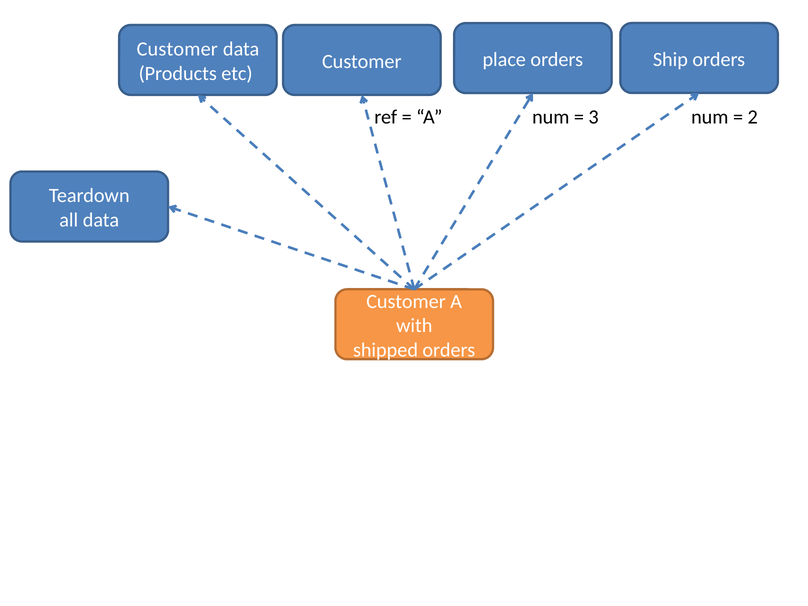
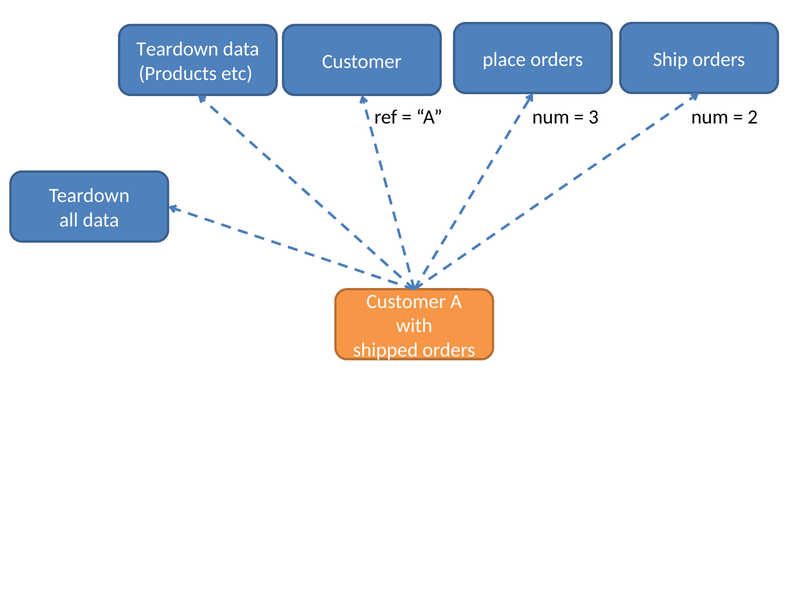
Customer at (177, 49): Customer -> Teardown
